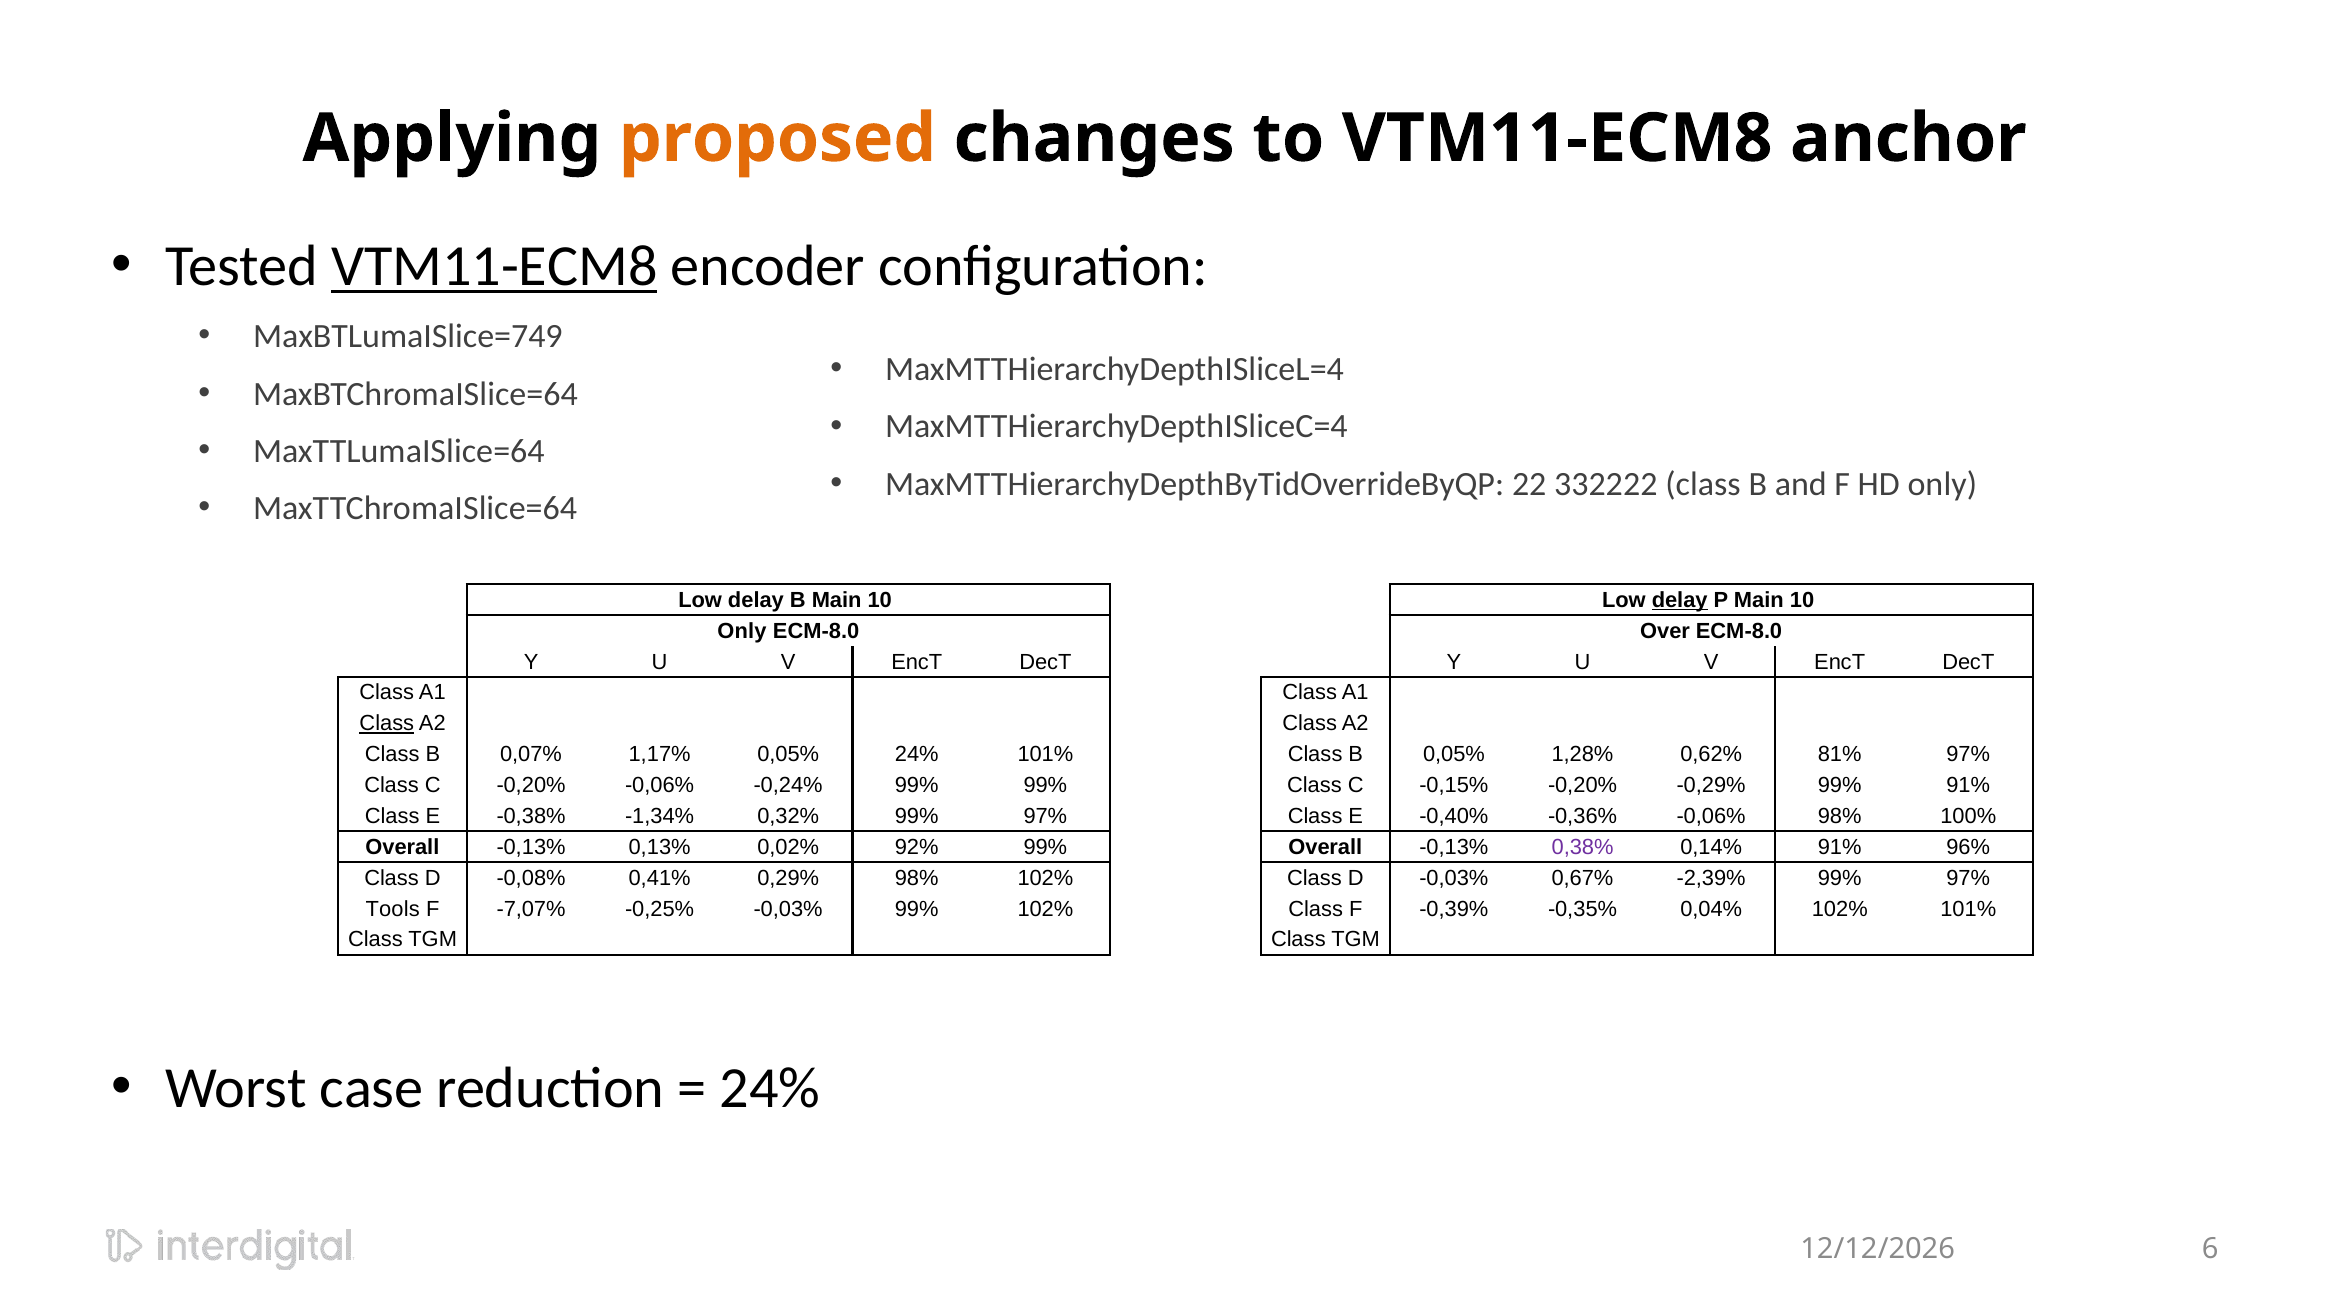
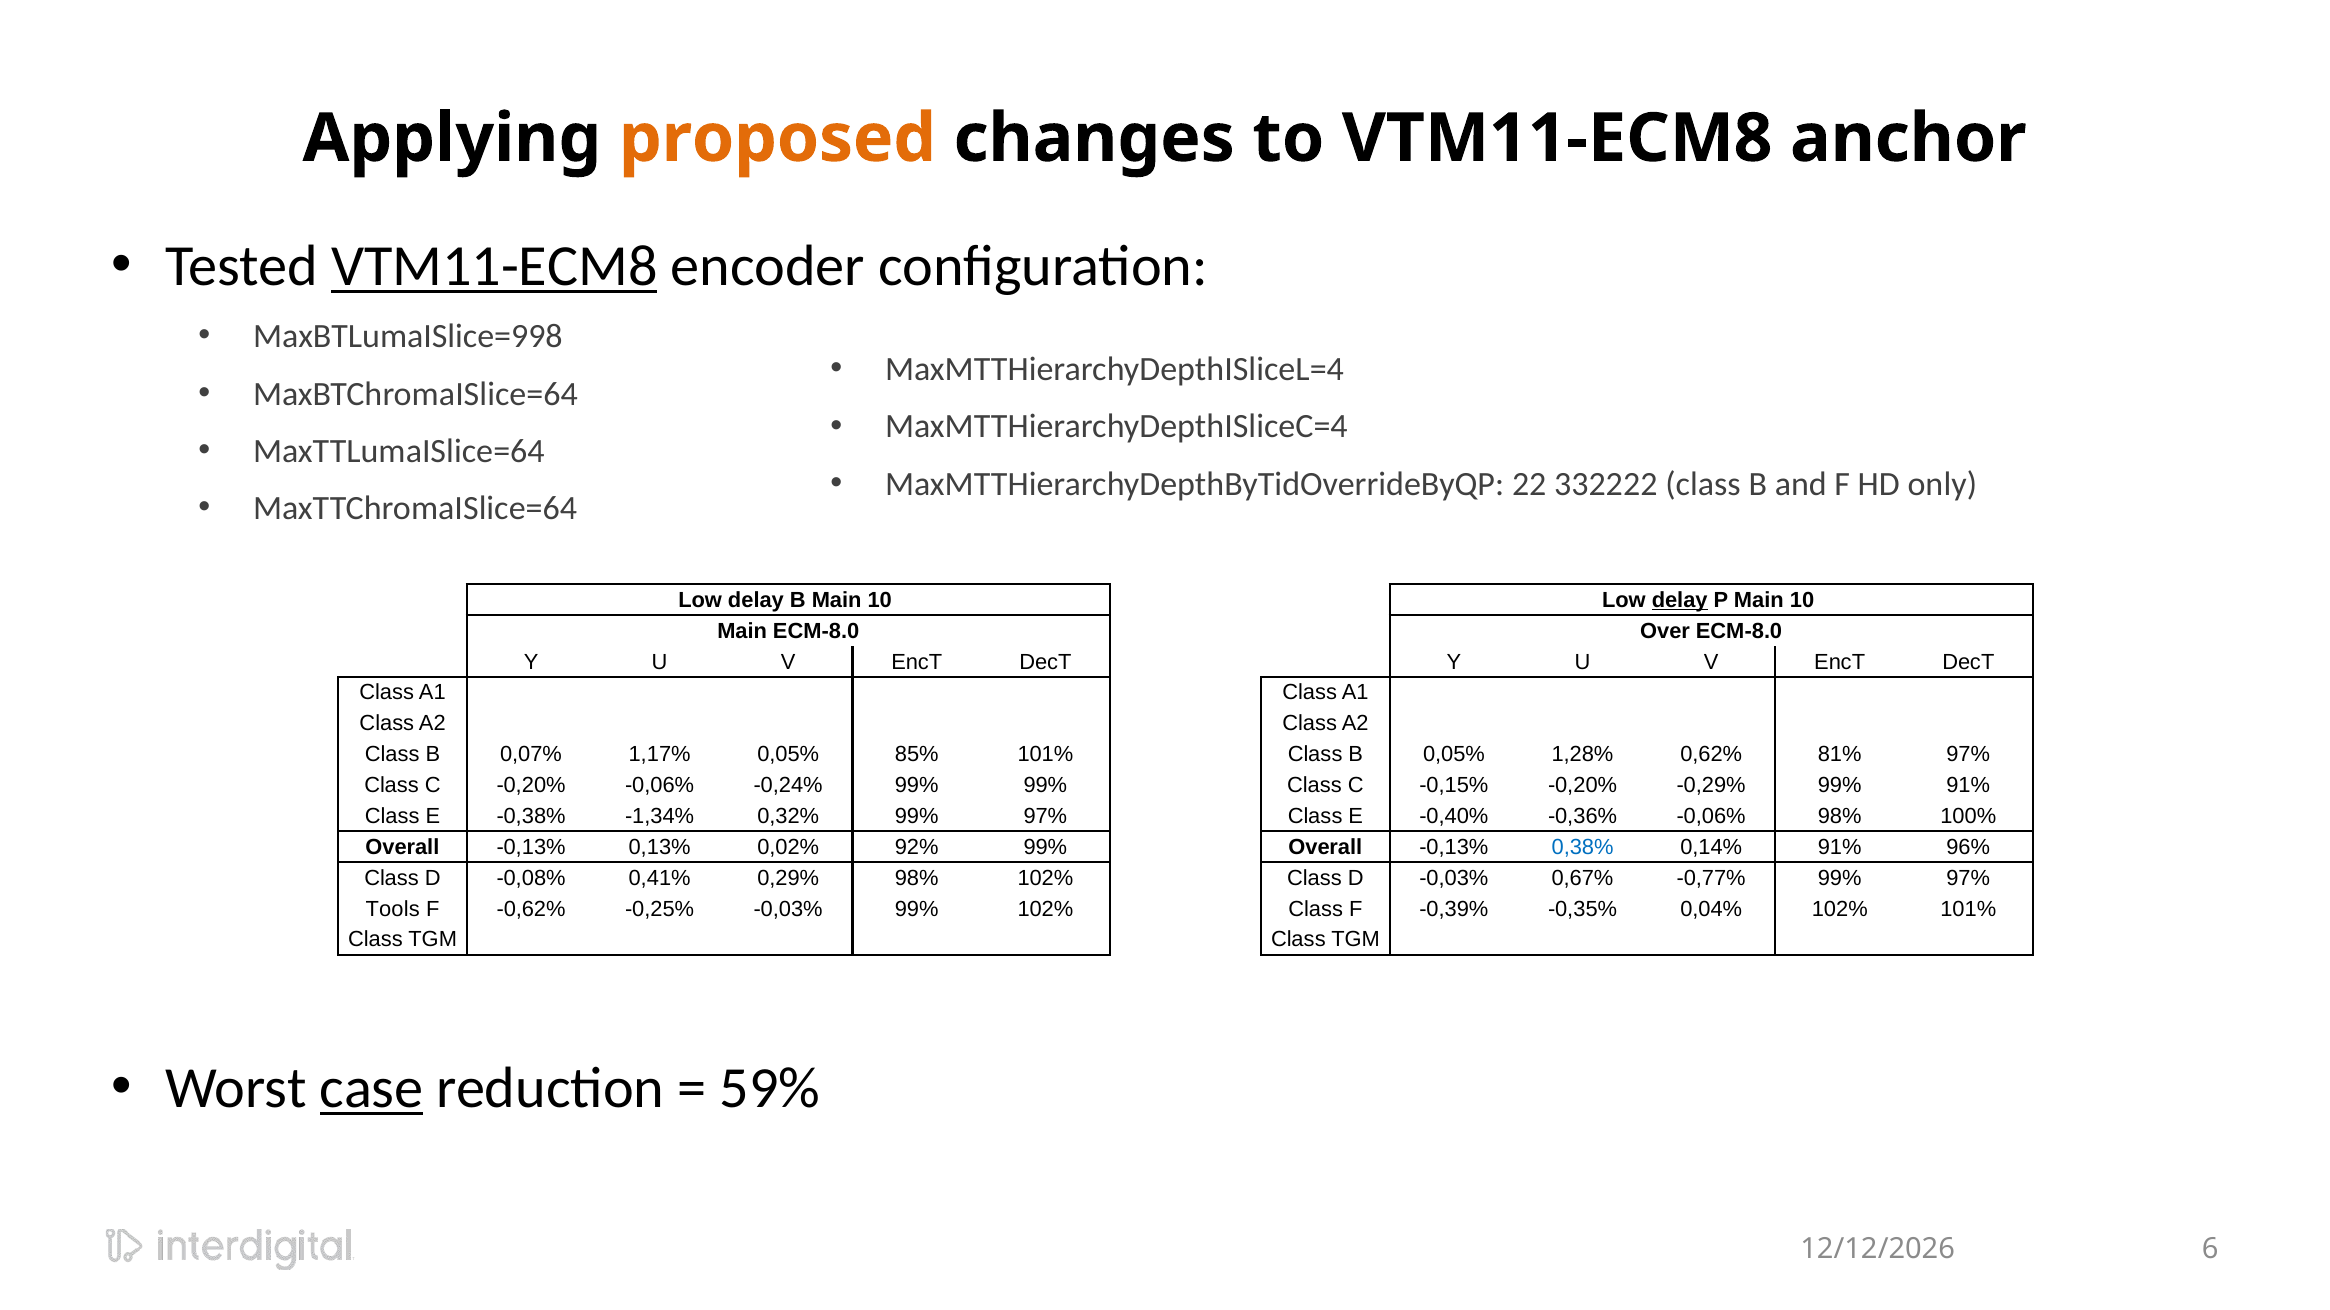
MaxBTLumaISlice=749: MaxBTLumaISlice=749 -> MaxBTLumaISlice=998
Only at (742, 631): Only -> Main
Class at (387, 724) underline: present -> none
0,05% 24%: 24% -> 85%
0,38% colour: purple -> blue
-2,39%: -2,39% -> -0,77%
-7,07%: -7,07% -> -0,62%
case underline: none -> present
24% at (770, 1089): 24% -> 59%
